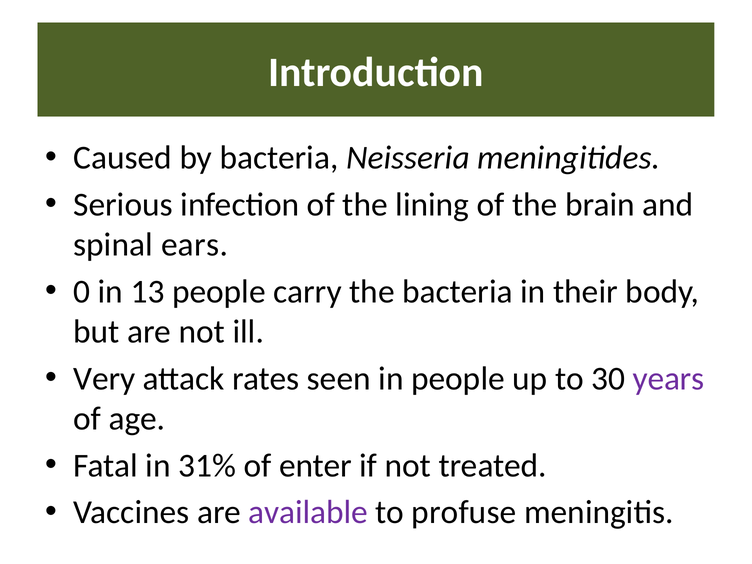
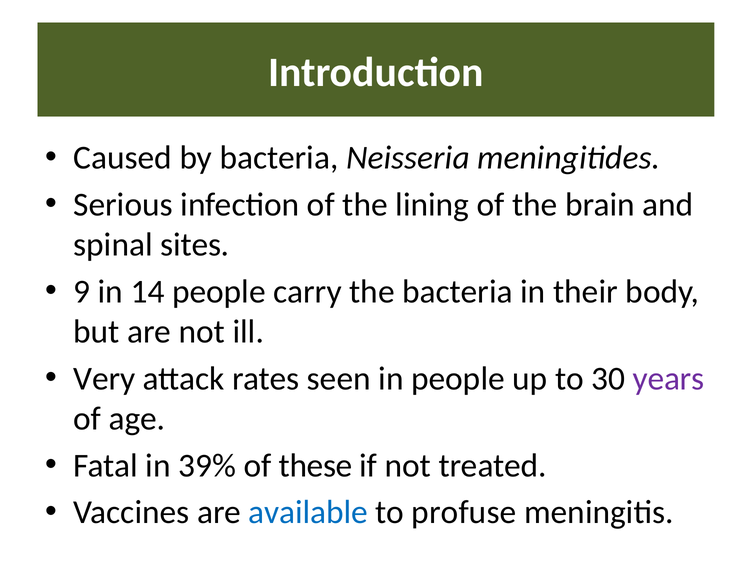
ears: ears -> sites
0: 0 -> 9
13: 13 -> 14
31%: 31% -> 39%
enter: enter -> these
available colour: purple -> blue
